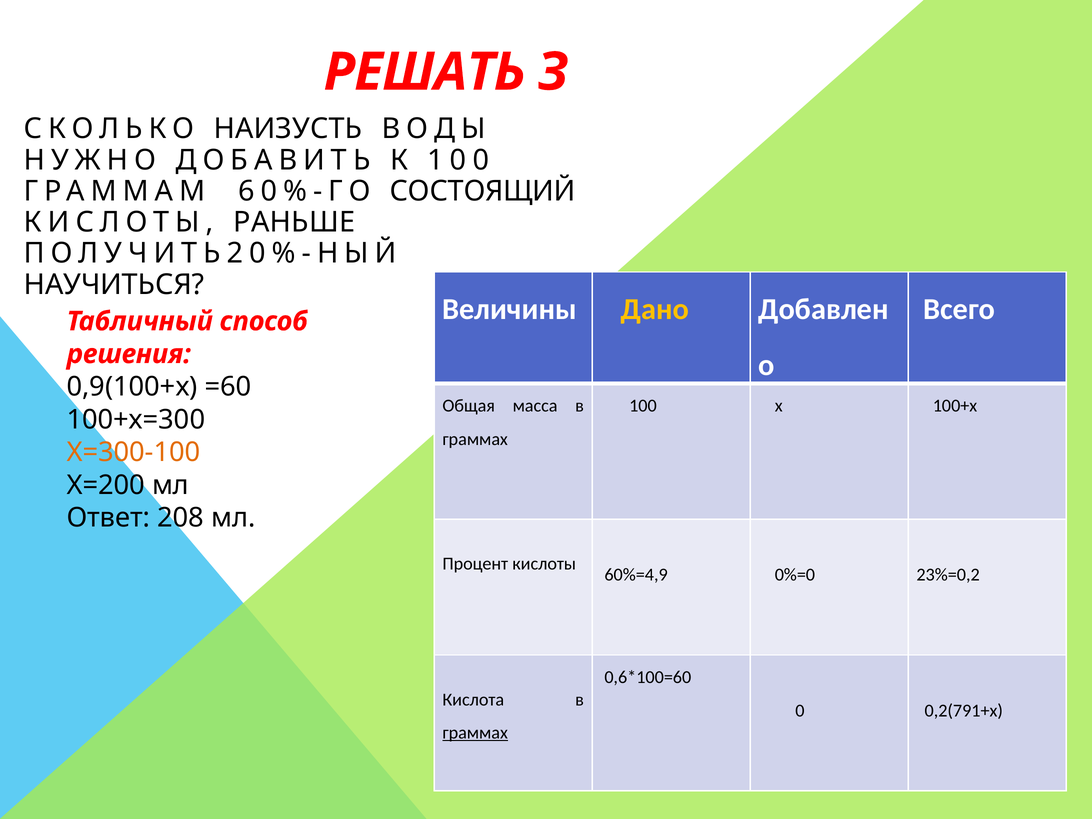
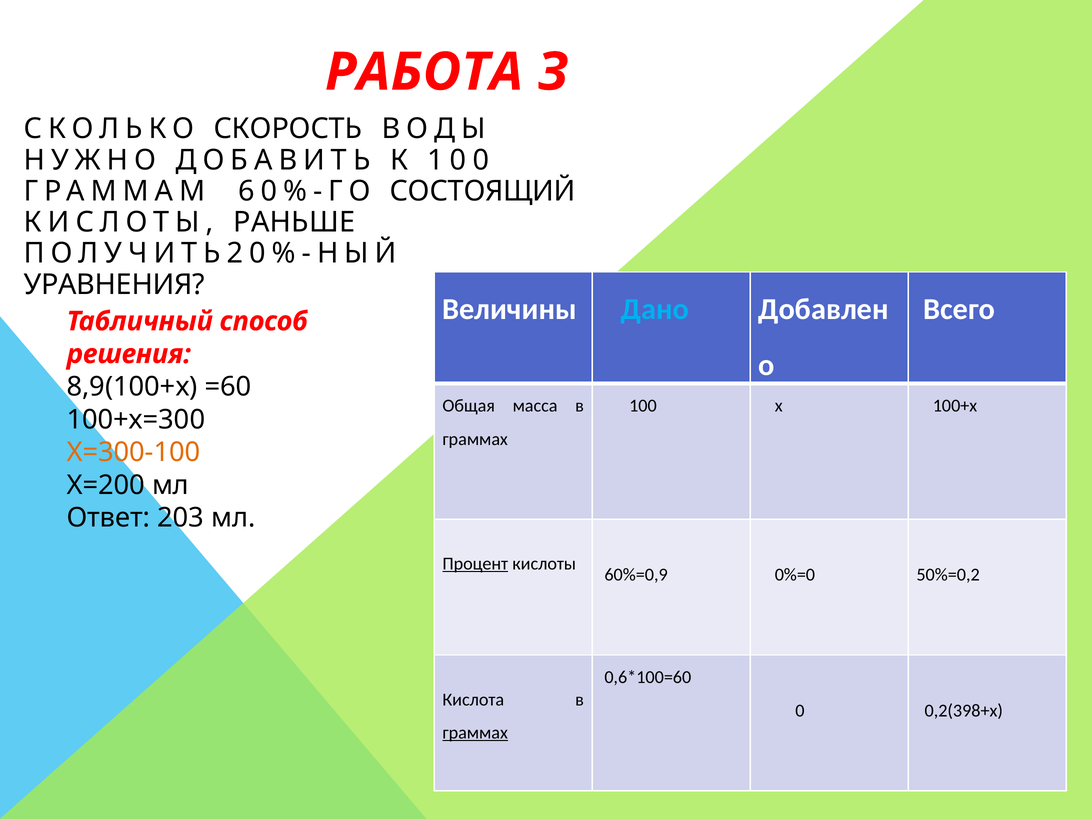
РЕШАТЬ: РЕШАТЬ -> РАБОТА
НАИЗУСТЬ: НАИЗУСТЬ -> СКОРОСТЬ
НАУЧИТЬСЯ: НАУЧИТЬСЯ -> УРАВНЕНИЯ
Дано colour: yellow -> light blue
0,9(100+х: 0,9(100+х -> 8,9(100+х
208: 208 -> 203
Процент underline: none -> present
60%=4,9: 60%=4,9 -> 60%=0,9
23%=0,2: 23%=0,2 -> 50%=0,2
0,2(791+х: 0,2(791+х -> 0,2(398+х
